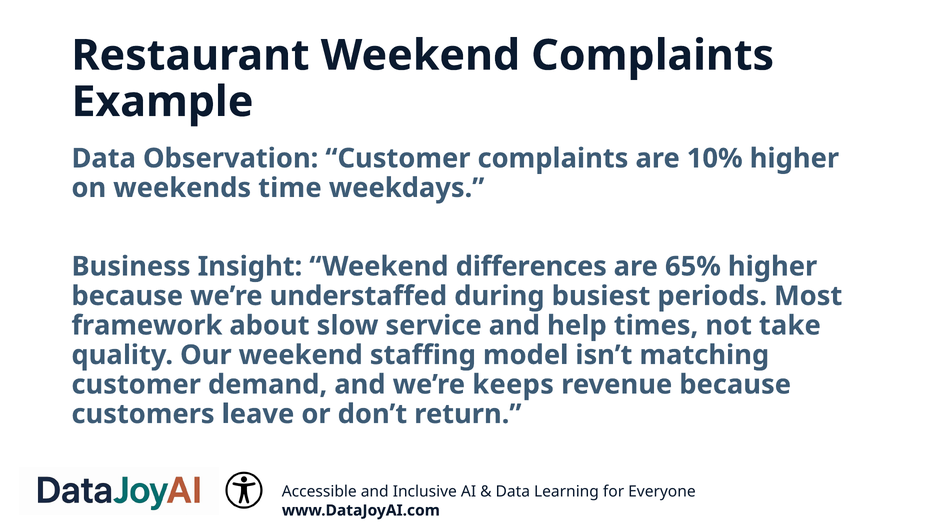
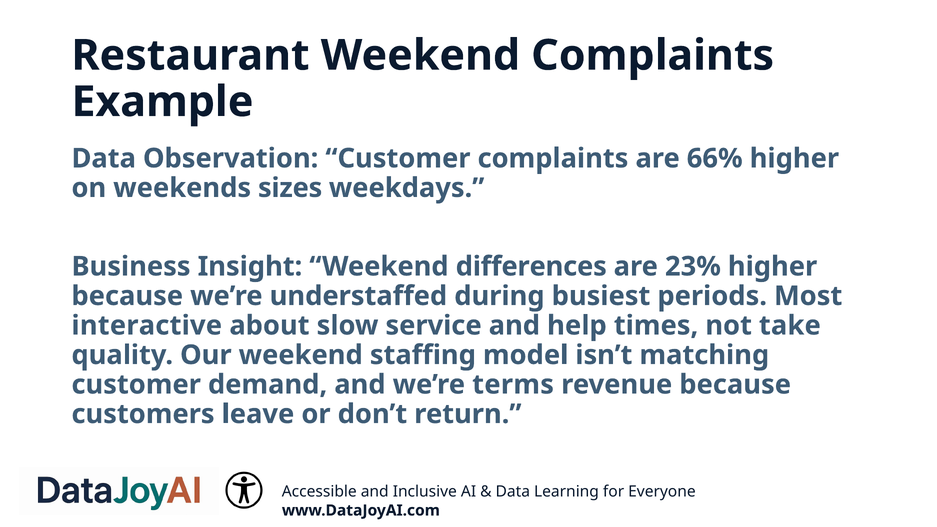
10%: 10% -> 66%
time: time -> sizes
65%: 65% -> 23%
framework: framework -> interactive
keeps: keeps -> terms
